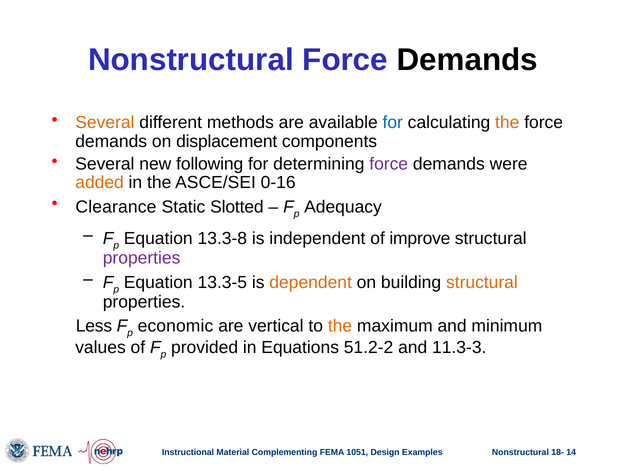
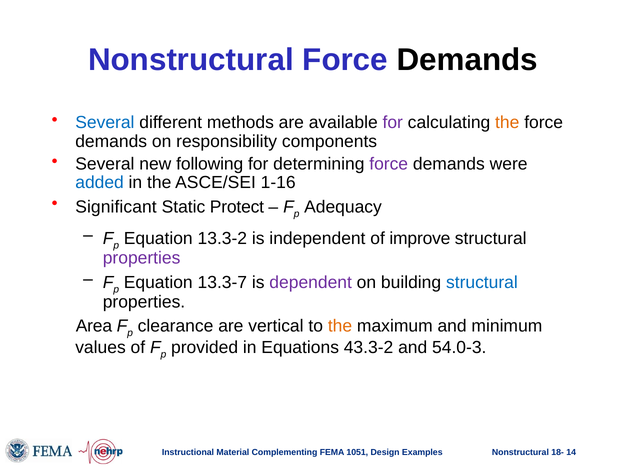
Several at (105, 123) colour: orange -> blue
for at (393, 123) colour: blue -> purple
displacement: displacement -> responsibility
added colour: orange -> blue
0-16: 0-16 -> 1-16
Clearance: Clearance -> Significant
Slotted: Slotted -> Protect
13.3-8: 13.3-8 -> 13.3-2
13.3-5: 13.3-5 -> 13.3-7
dependent colour: orange -> purple
structural at (482, 282) colour: orange -> blue
Less: Less -> Area
economic: economic -> clearance
51.2-2: 51.2-2 -> 43.3-2
11.3-3: 11.3-3 -> 54.0-3
